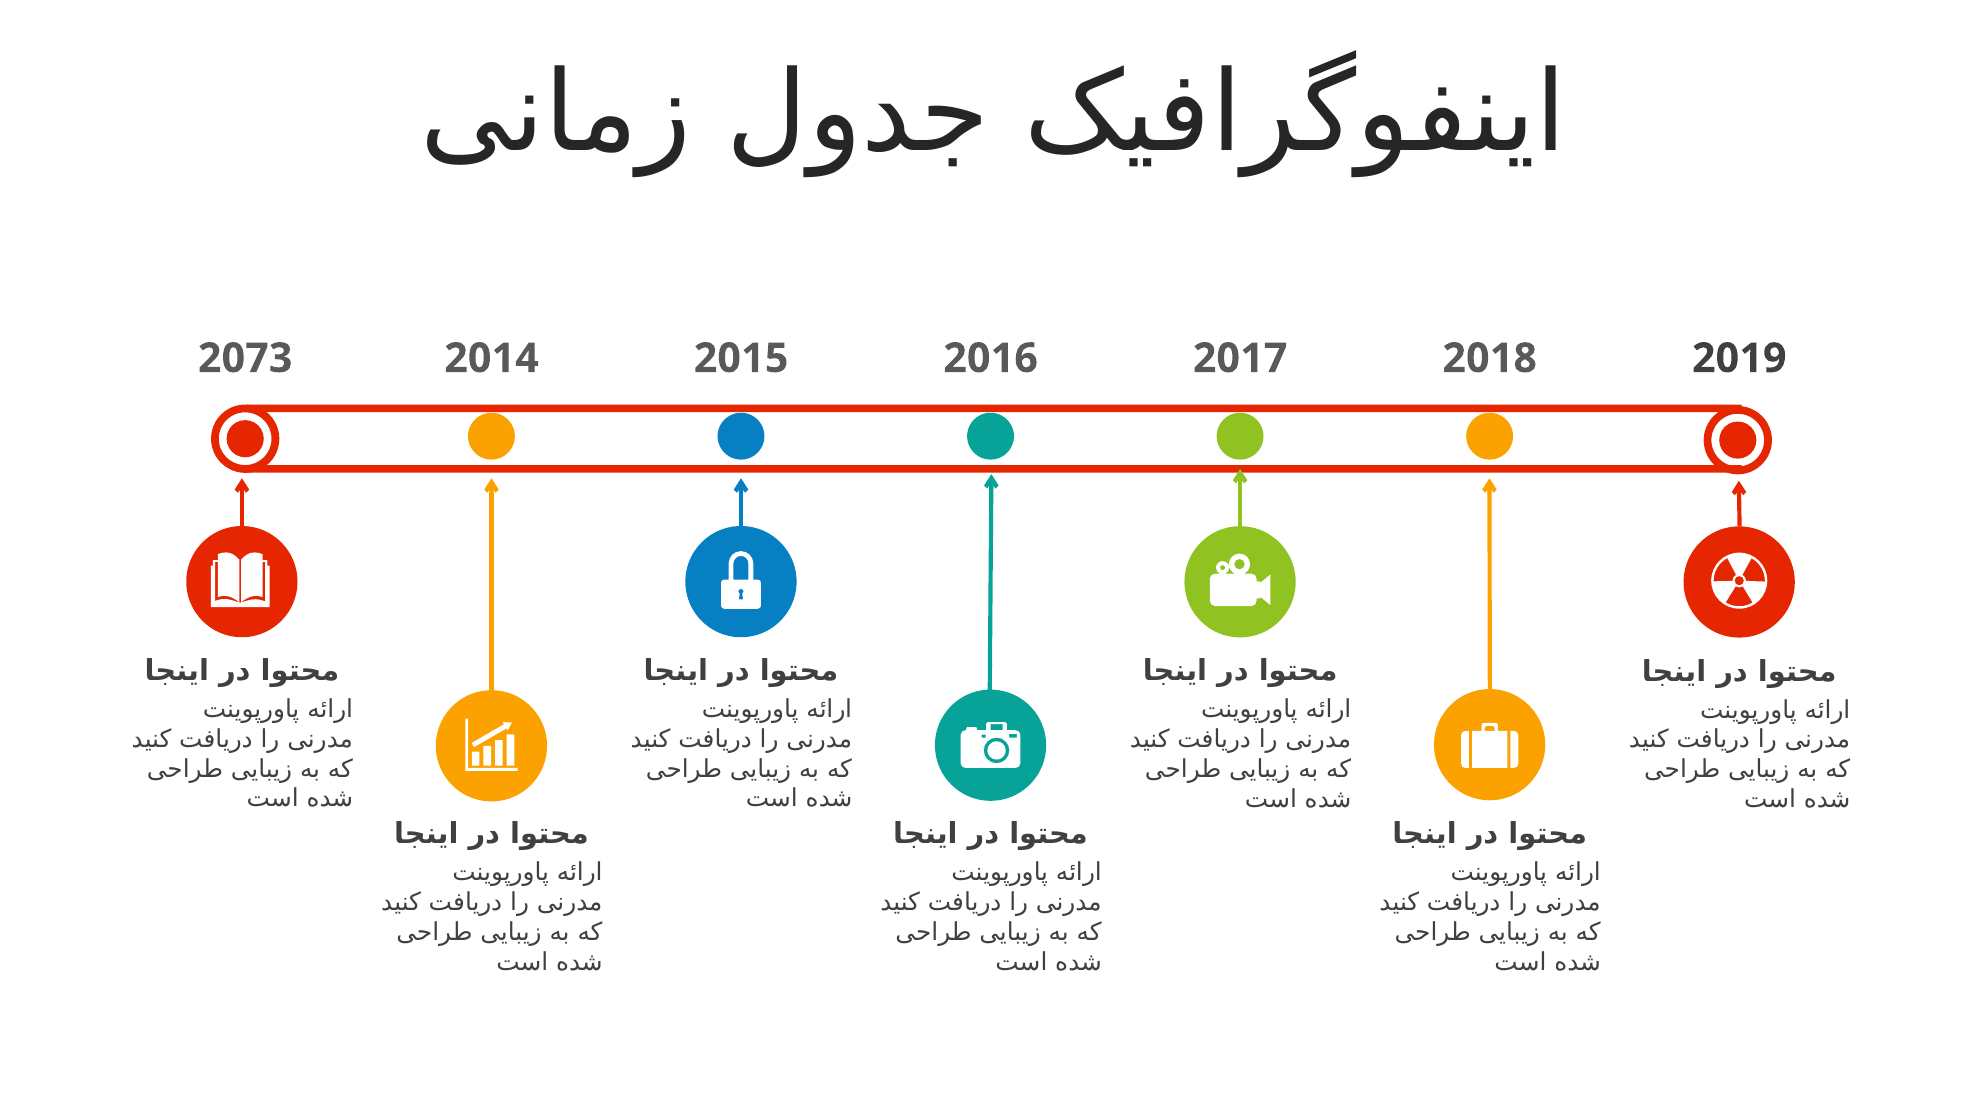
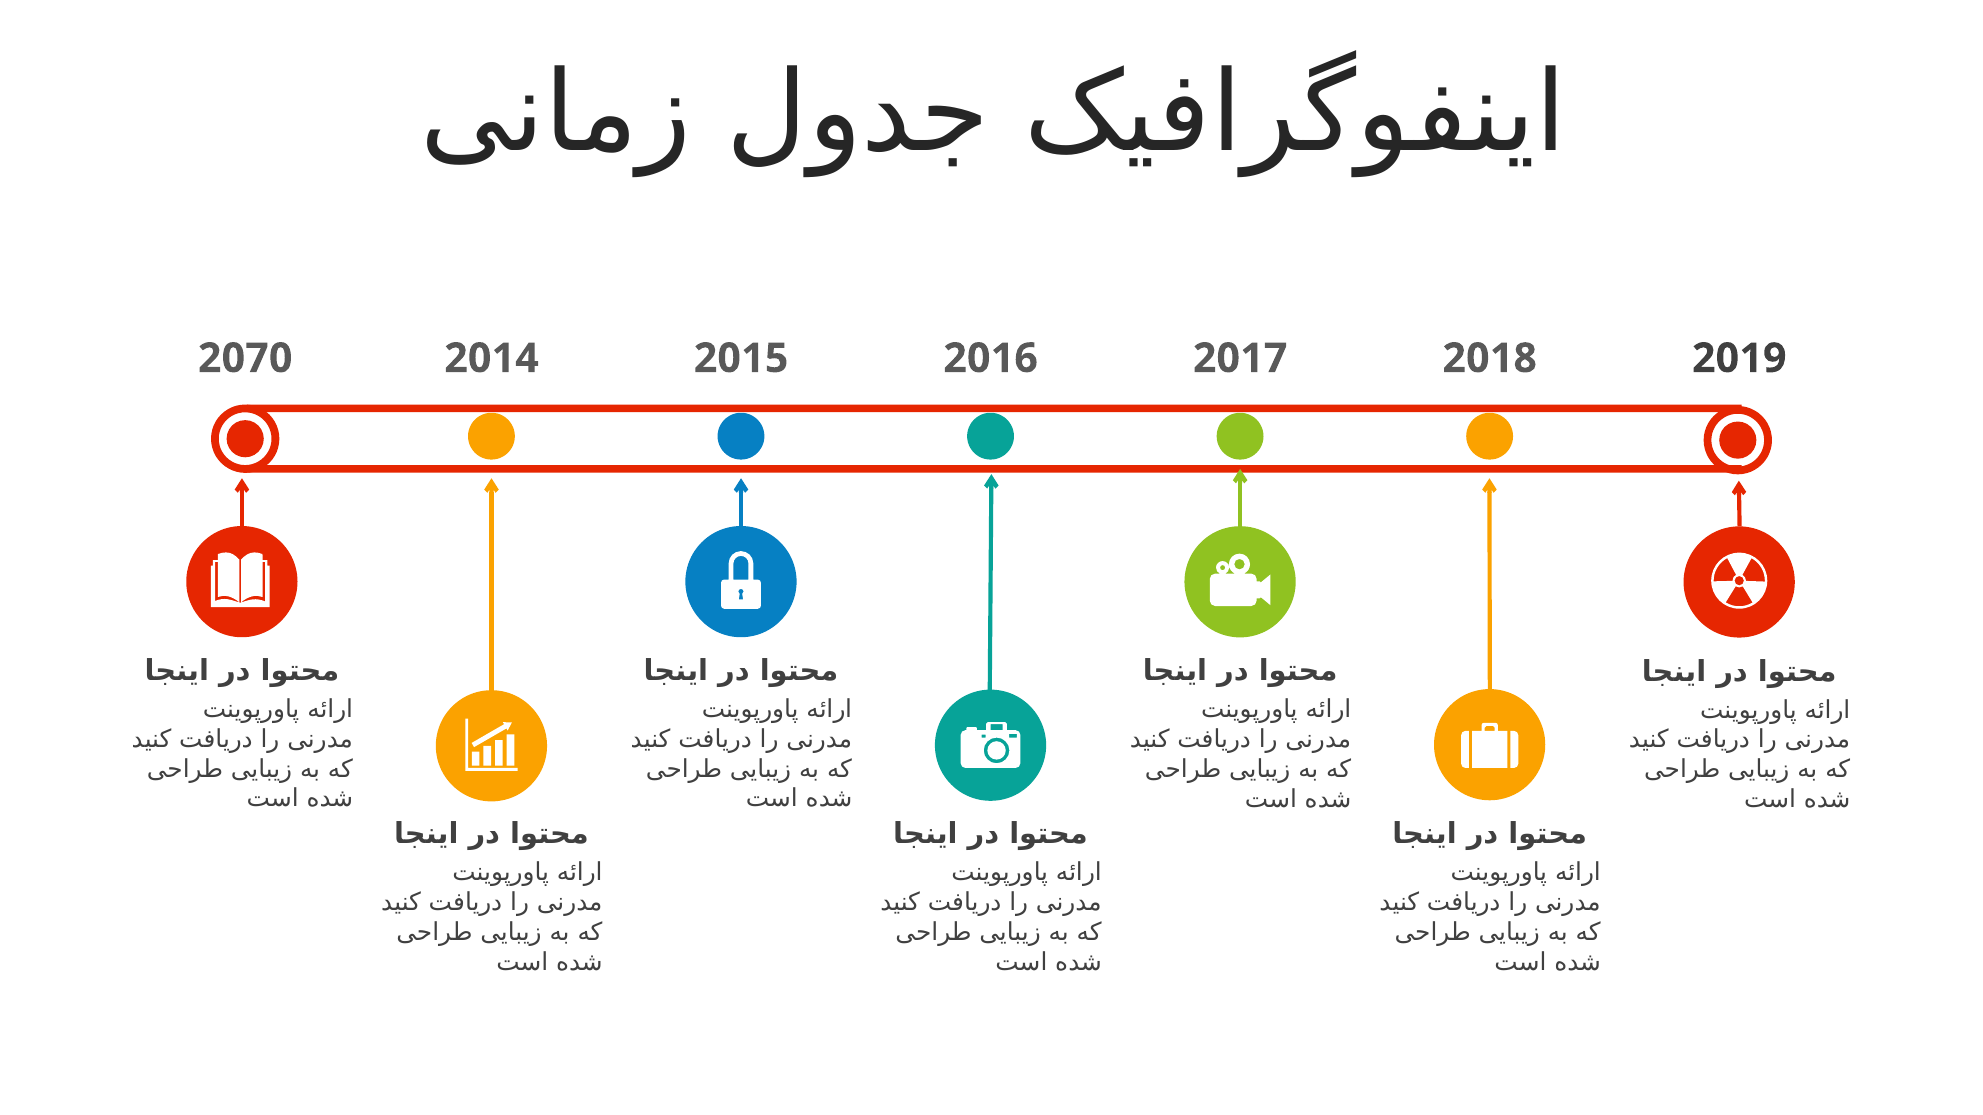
2073: 2073 -> 2070
